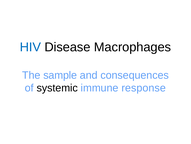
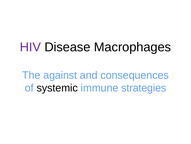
HIV colour: blue -> purple
sample: sample -> against
response: response -> strategies
